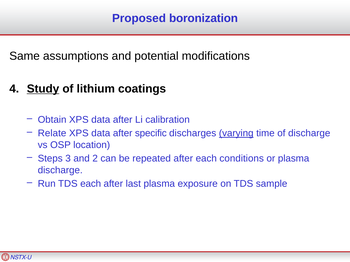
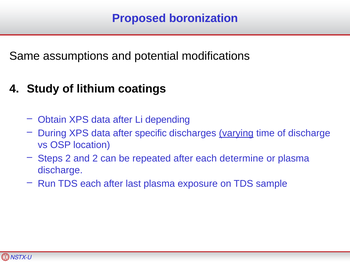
Study underline: present -> none
calibration: calibration -> depending
Relate: Relate -> During
Steps 3: 3 -> 2
conditions: conditions -> determine
